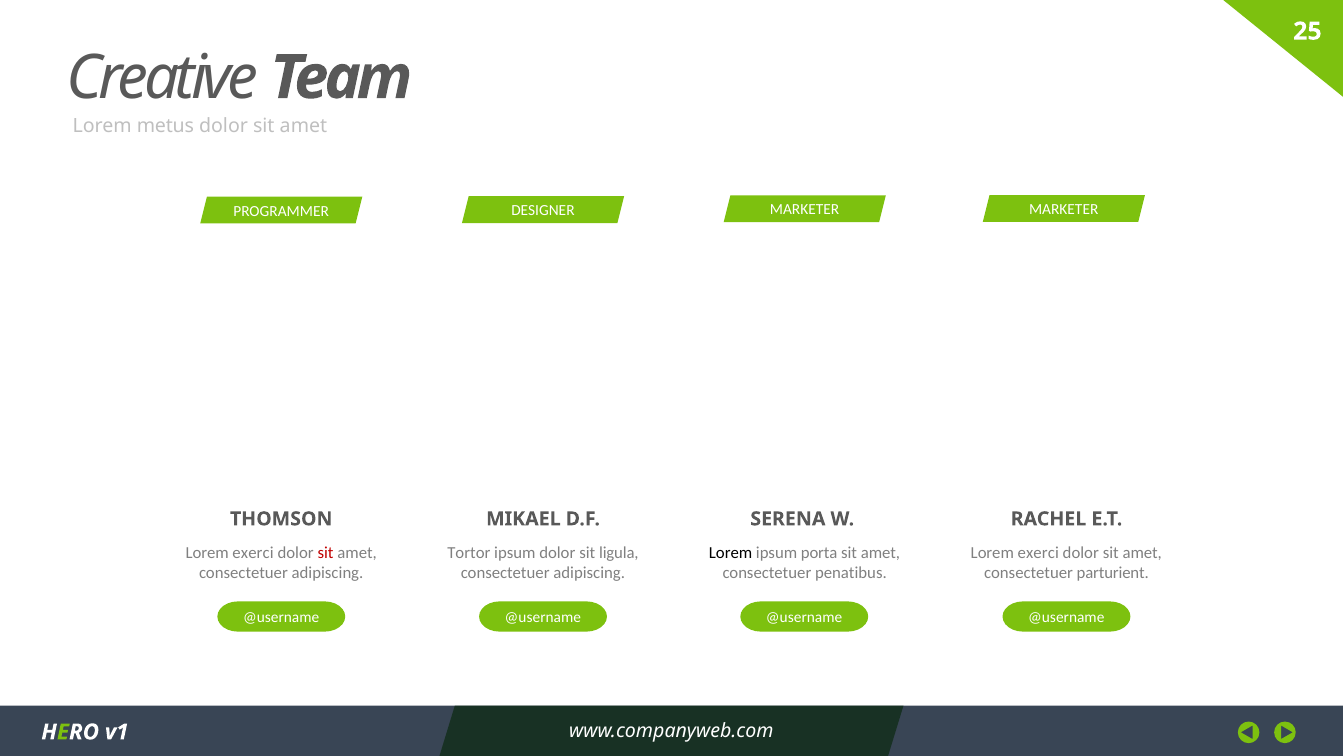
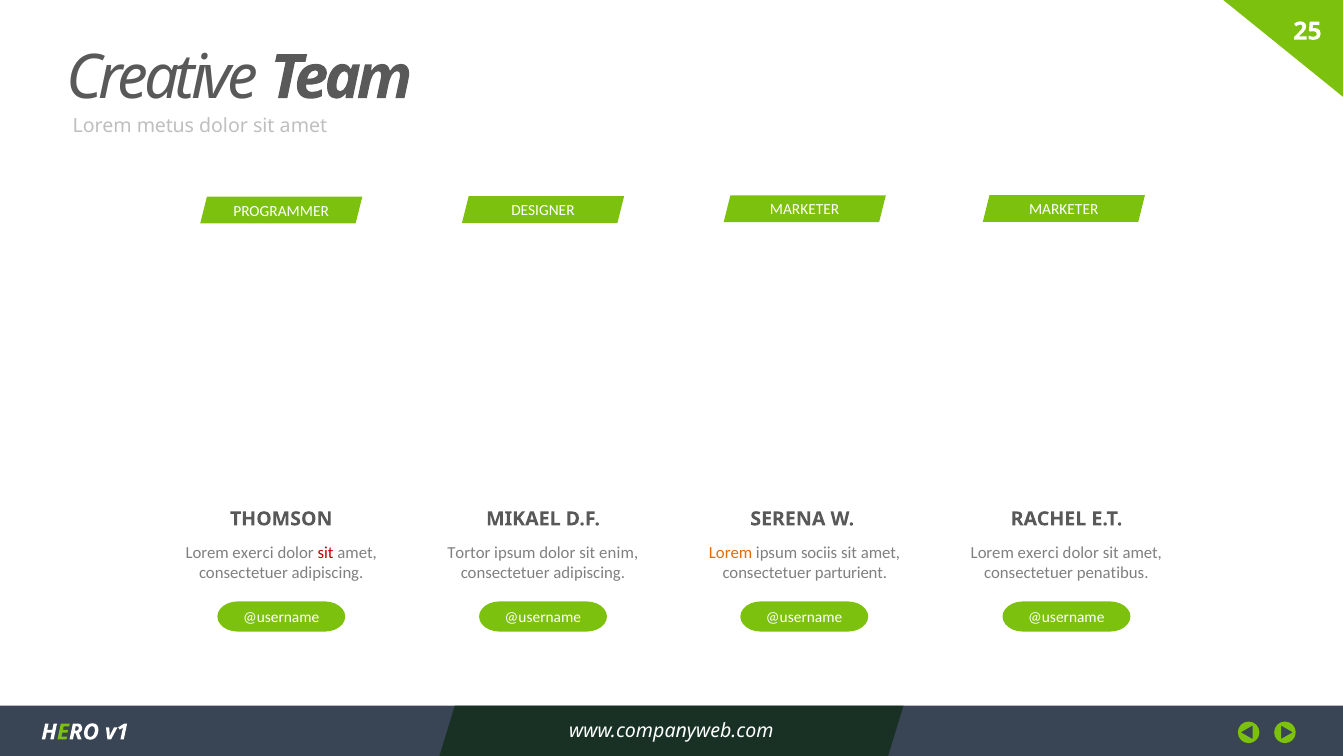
ligula: ligula -> enim
Lorem at (731, 553) colour: black -> orange
porta: porta -> sociis
penatibus: penatibus -> parturient
parturient: parturient -> penatibus
